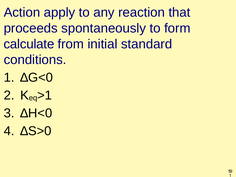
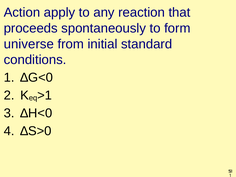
calculate: calculate -> universe
